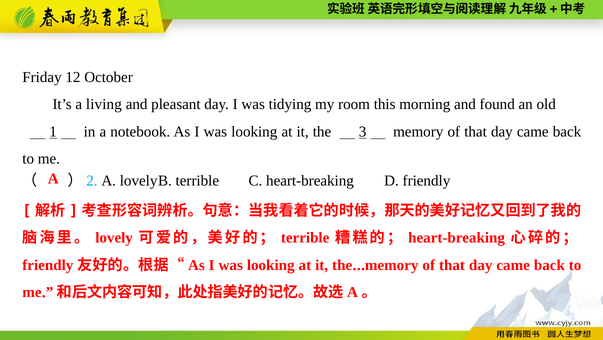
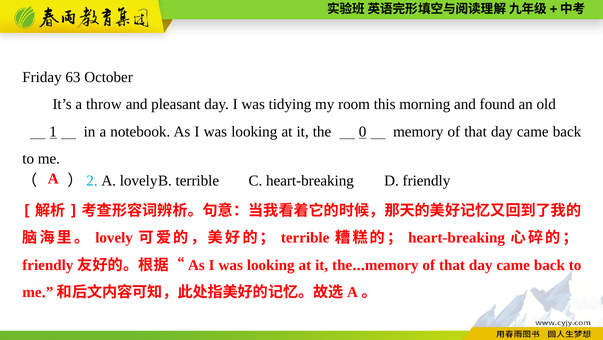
12: 12 -> 63
living: living -> throw
3: 3 -> 0
